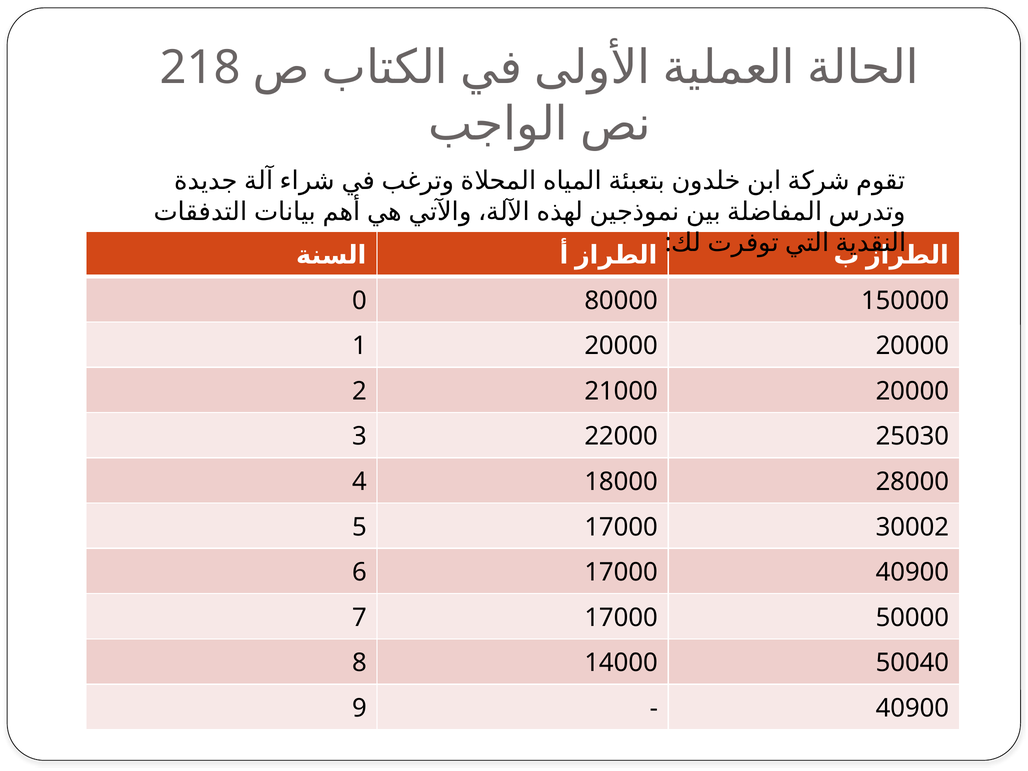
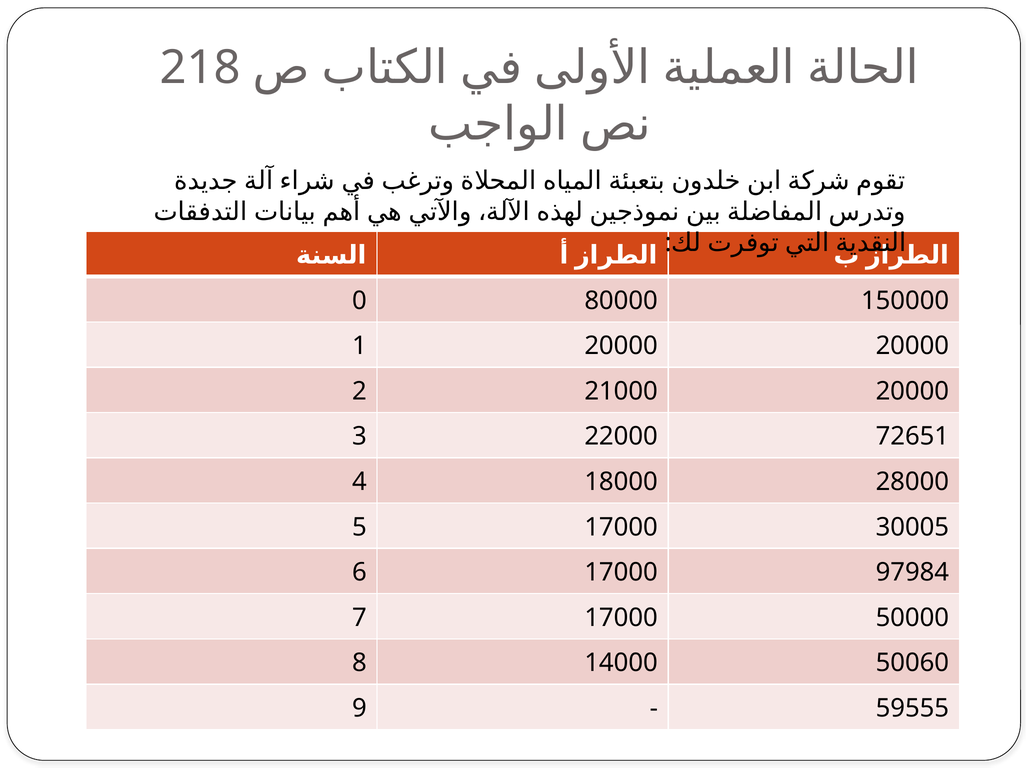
25030: 25030 -> 72651
30002: 30002 -> 30005
17000 40900: 40900 -> 97984
50040: 50040 -> 50060
40900 at (912, 708): 40900 -> 59555
